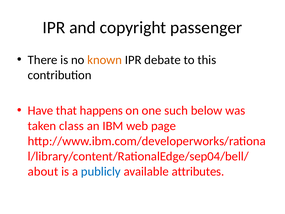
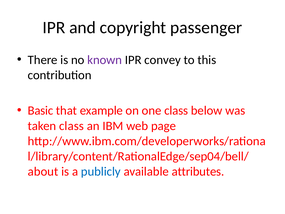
known colour: orange -> purple
debate: debate -> convey
Have: Have -> Basic
happens: happens -> example
one such: such -> class
